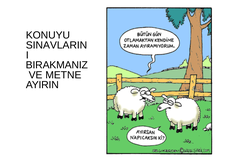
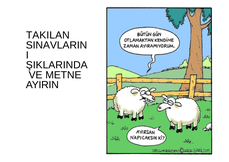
KONUYU: KONUYU -> TAKILAN
BIRAKMANIZ: BIRAKMANIZ -> ŞIKLARINDA
